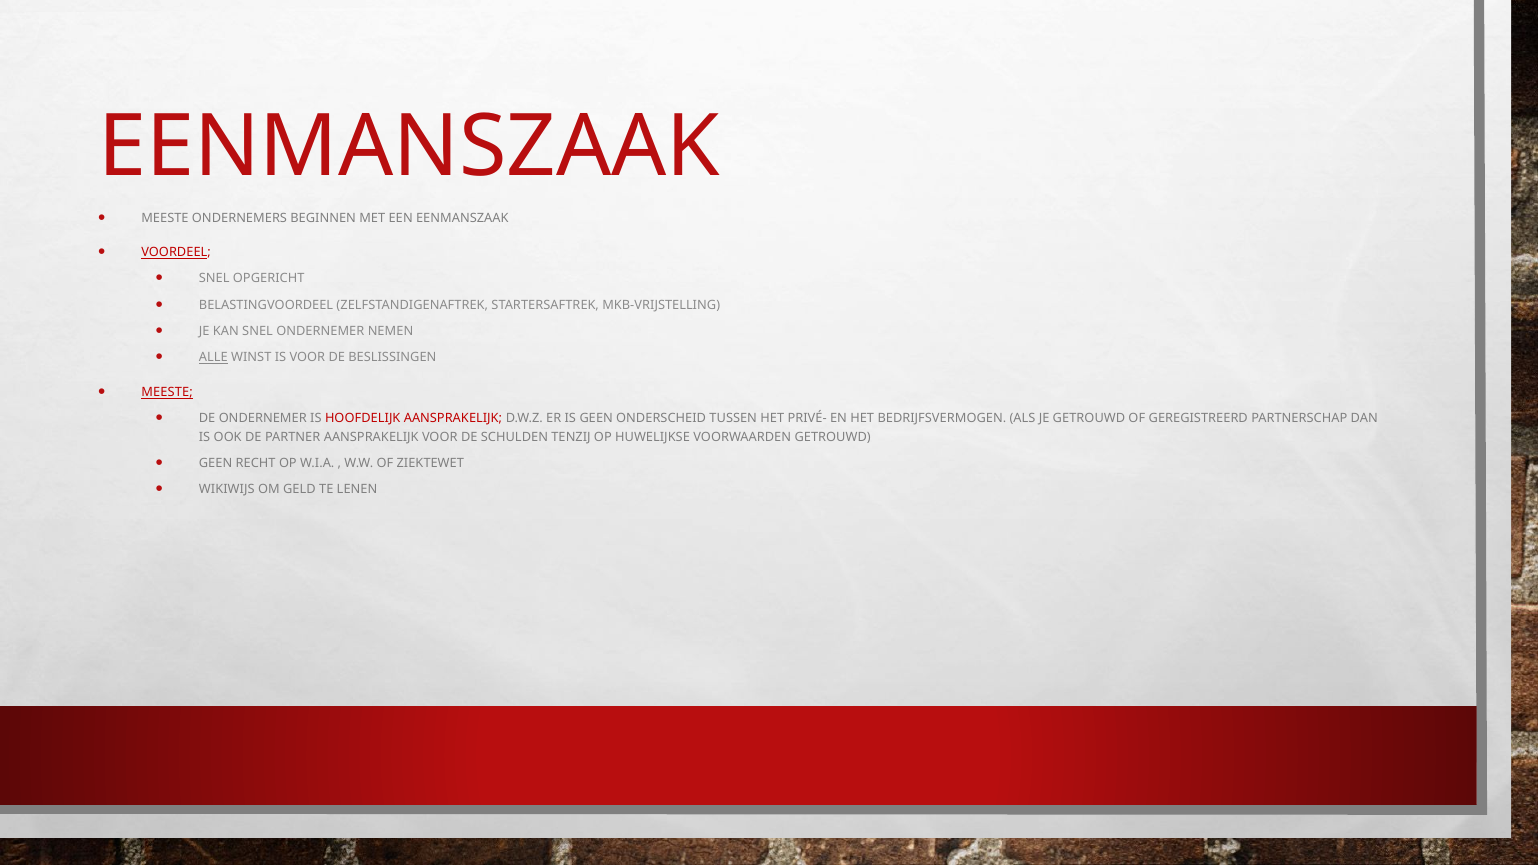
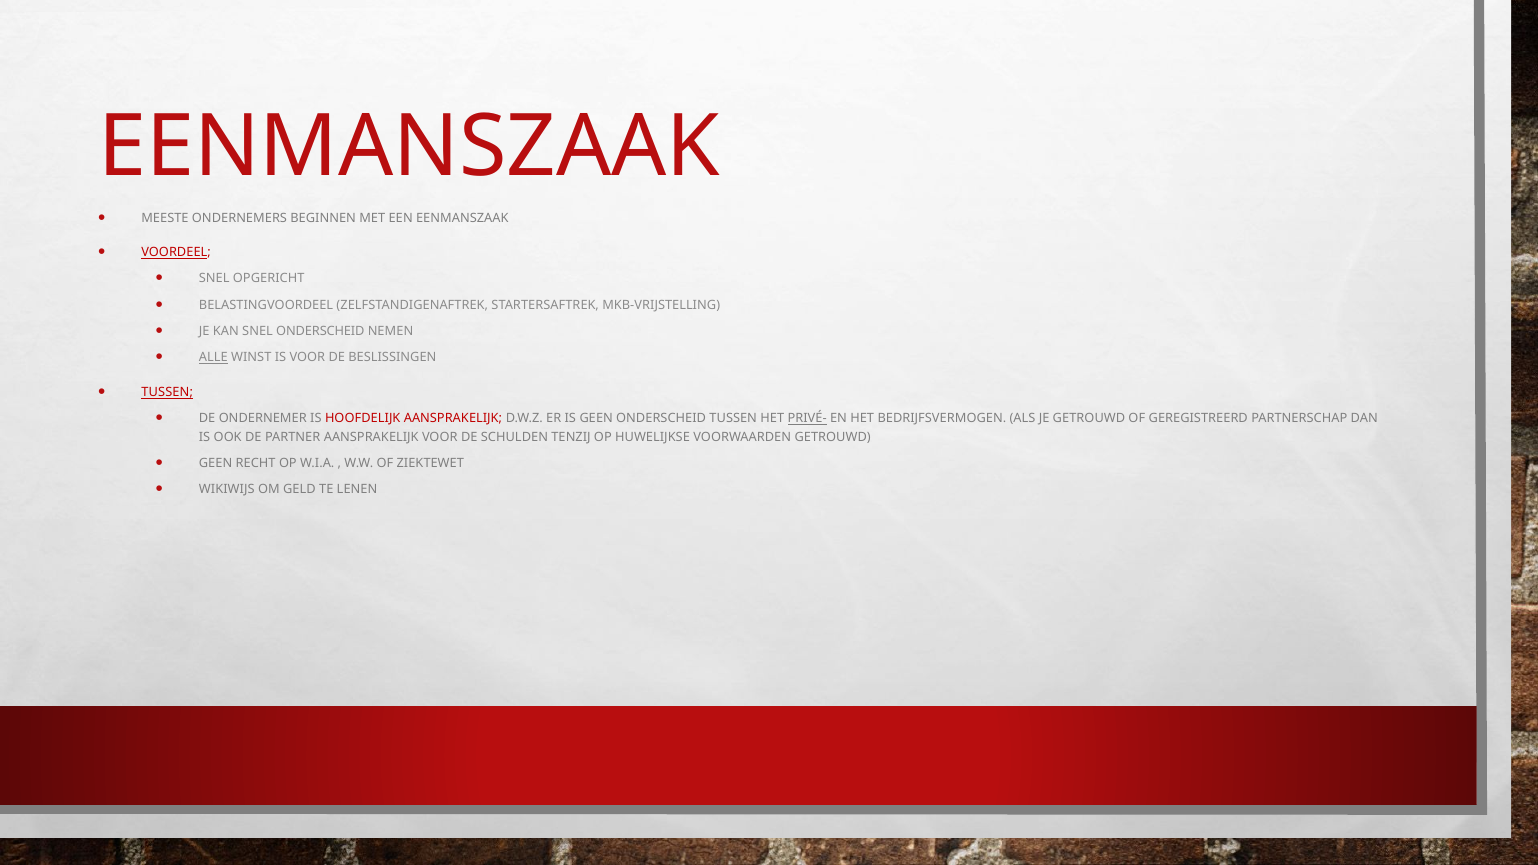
SNEL ONDERNEMER: ONDERNEMER -> ONDERSCHEID
MEESTE at (167, 392): MEESTE -> TUSSEN
PRIVÉ- underline: none -> present
